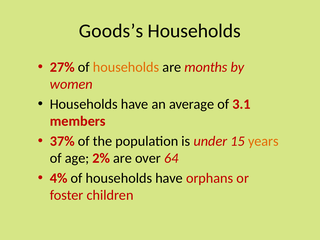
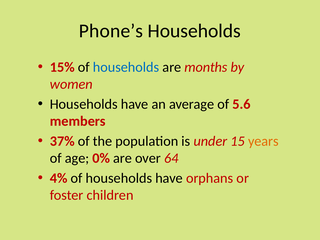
Goods’s: Goods’s -> Phone’s
27%: 27% -> 15%
households at (126, 67) colour: orange -> blue
3.1: 3.1 -> 5.6
2%: 2% -> 0%
